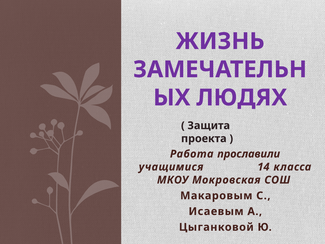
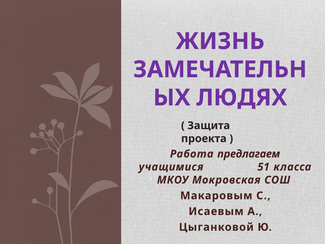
прославили: прославили -> предлагаем
14: 14 -> 51
